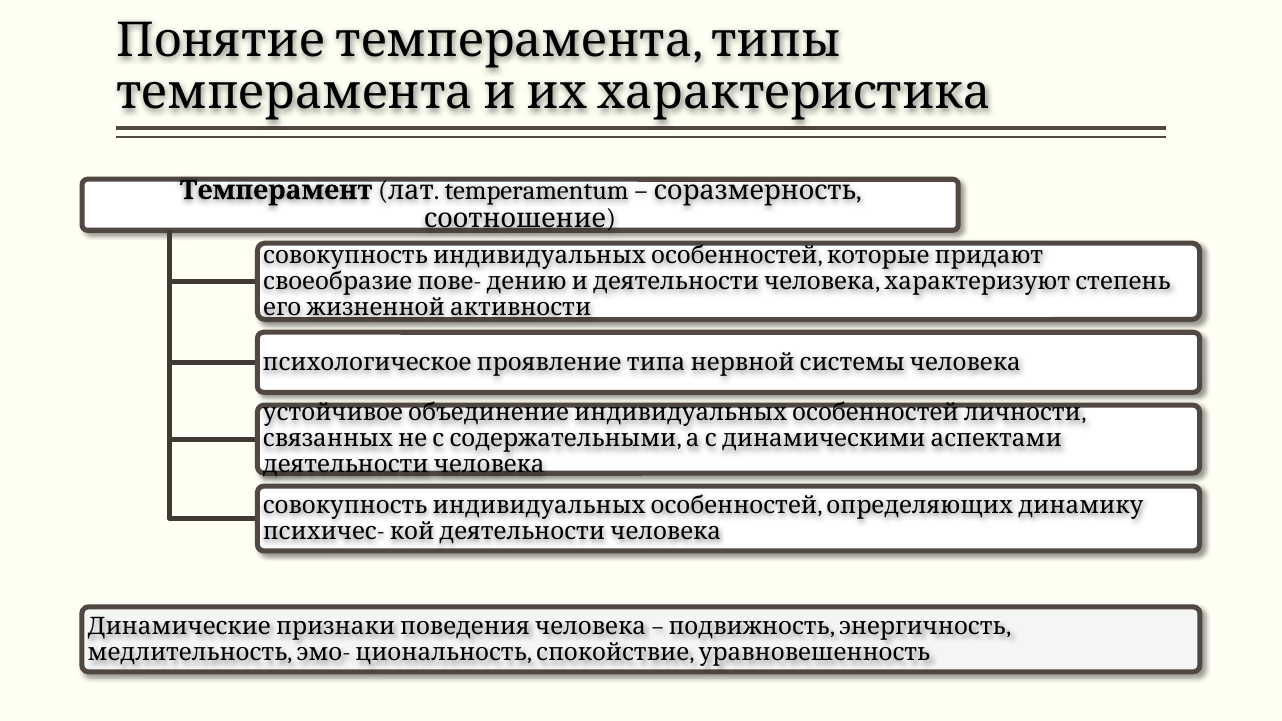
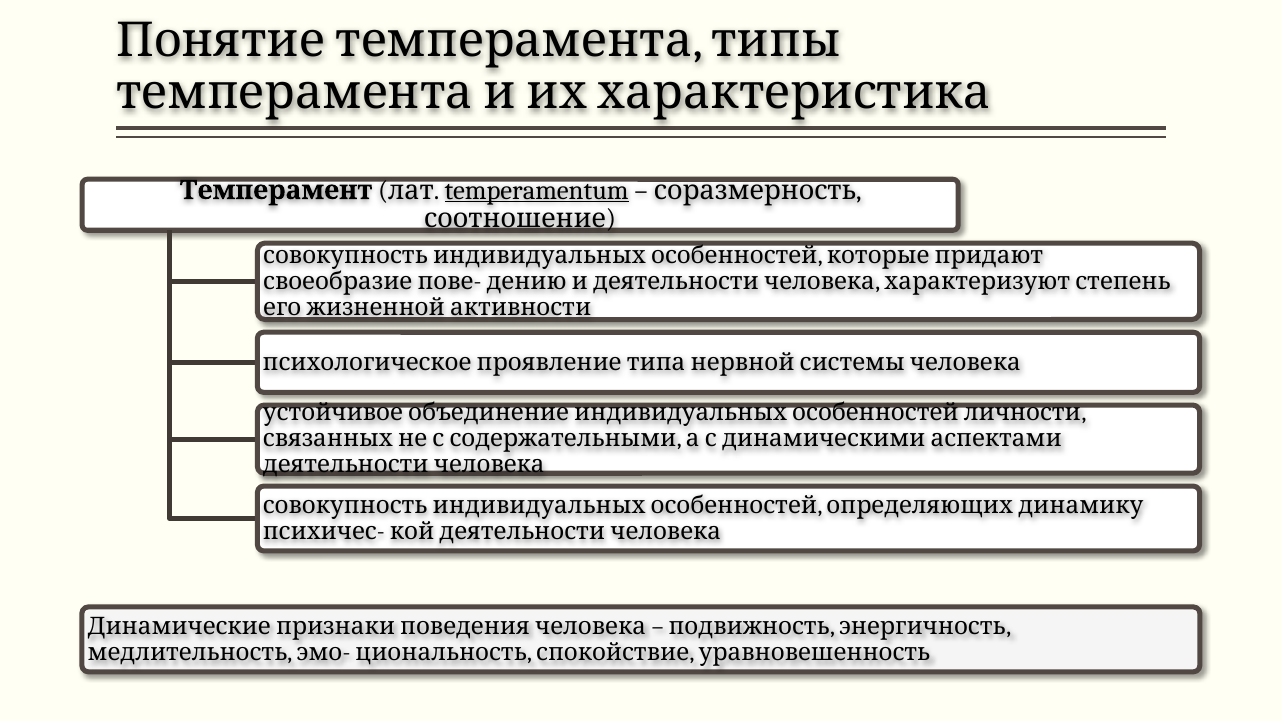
temperamentum underline: none -> present
